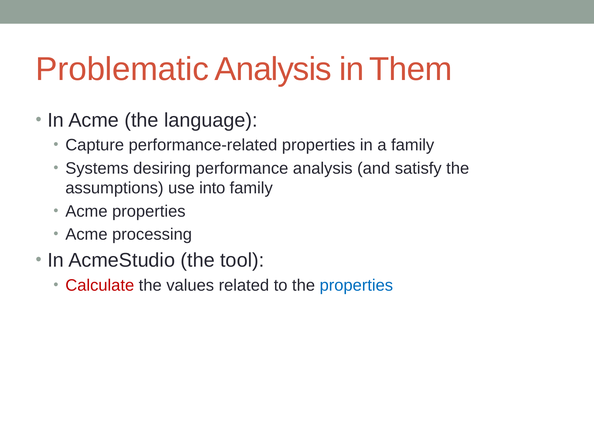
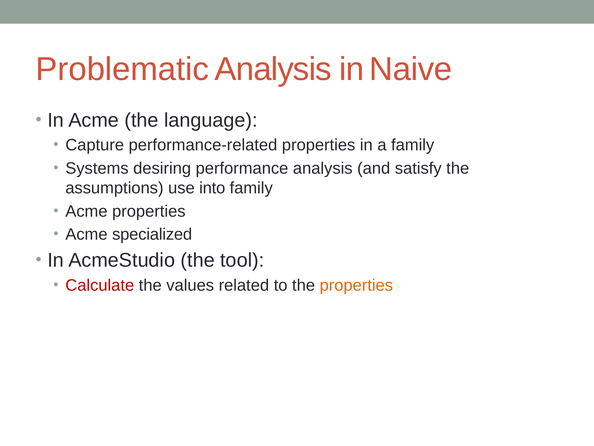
Them: Them -> Naive
processing: processing -> specialized
properties at (356, 285) colour: blue -> orange
